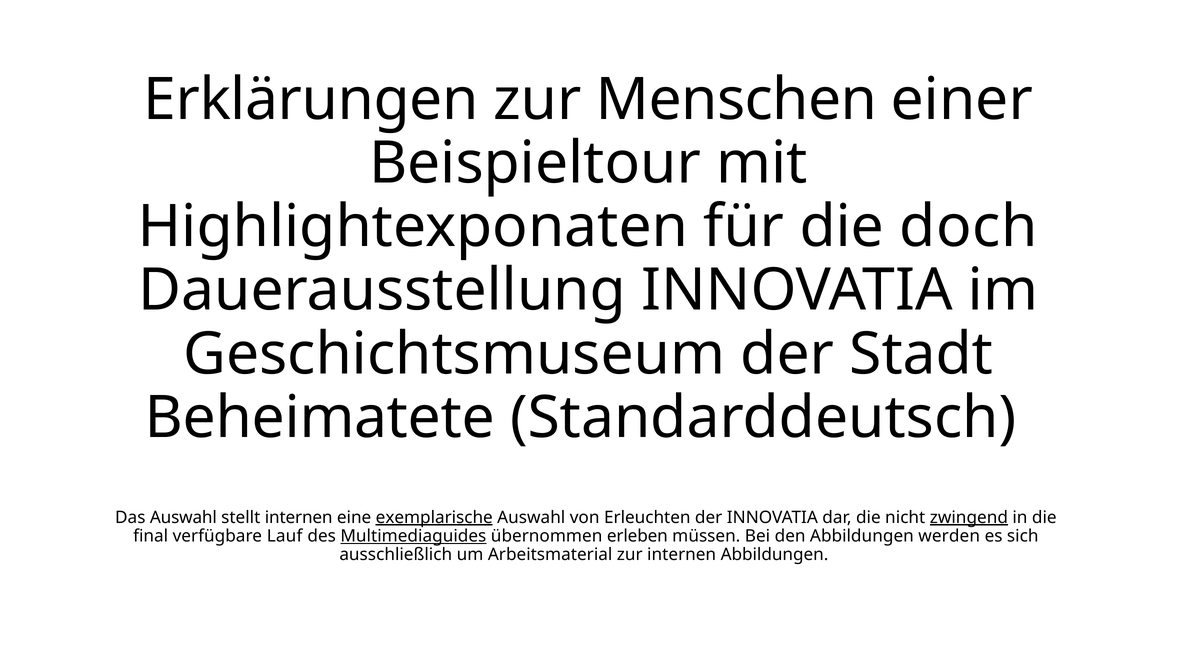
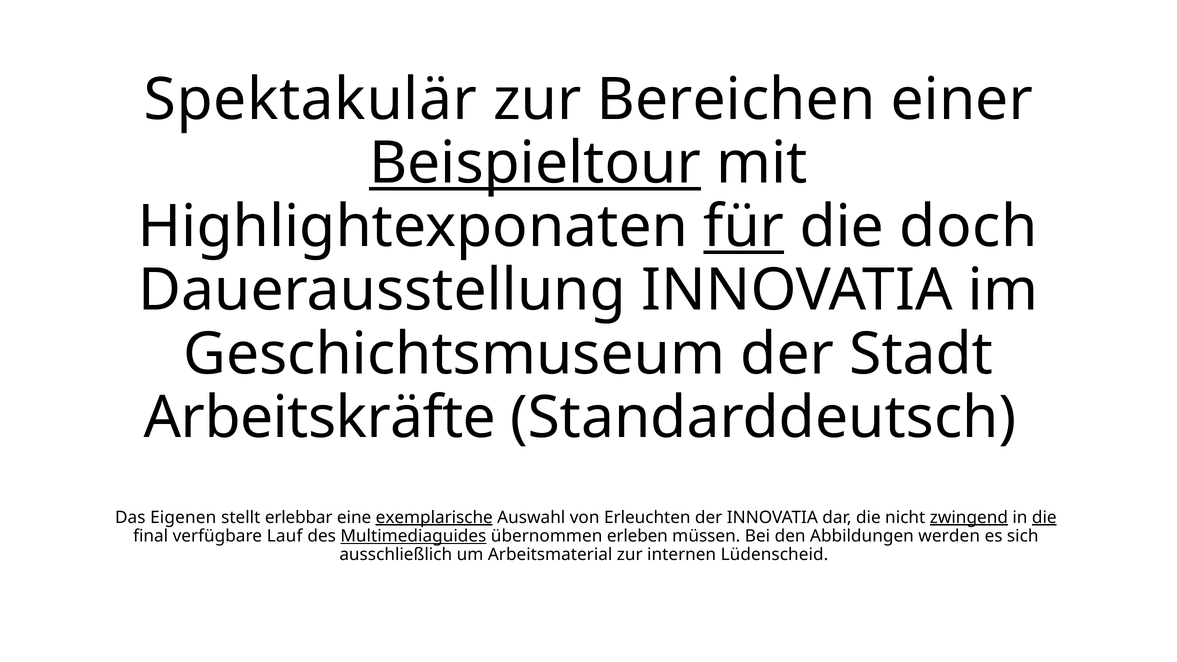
Erklärungen: Erklärungen -> Spektakulär
Menschen: Menschen -> Bereichen
Beispieltour underline: none -> present
für underline: none -> present
Beheimatete: Beheimatete -> Arbeitskräfte
Das Auswahl: Auswahl -> Eigenen
stellt internen: internen -> erlebbar
die at (1044, 517) underline: none -> present
internen Abbildungen: Abbildungen -> Lüdenscheid
